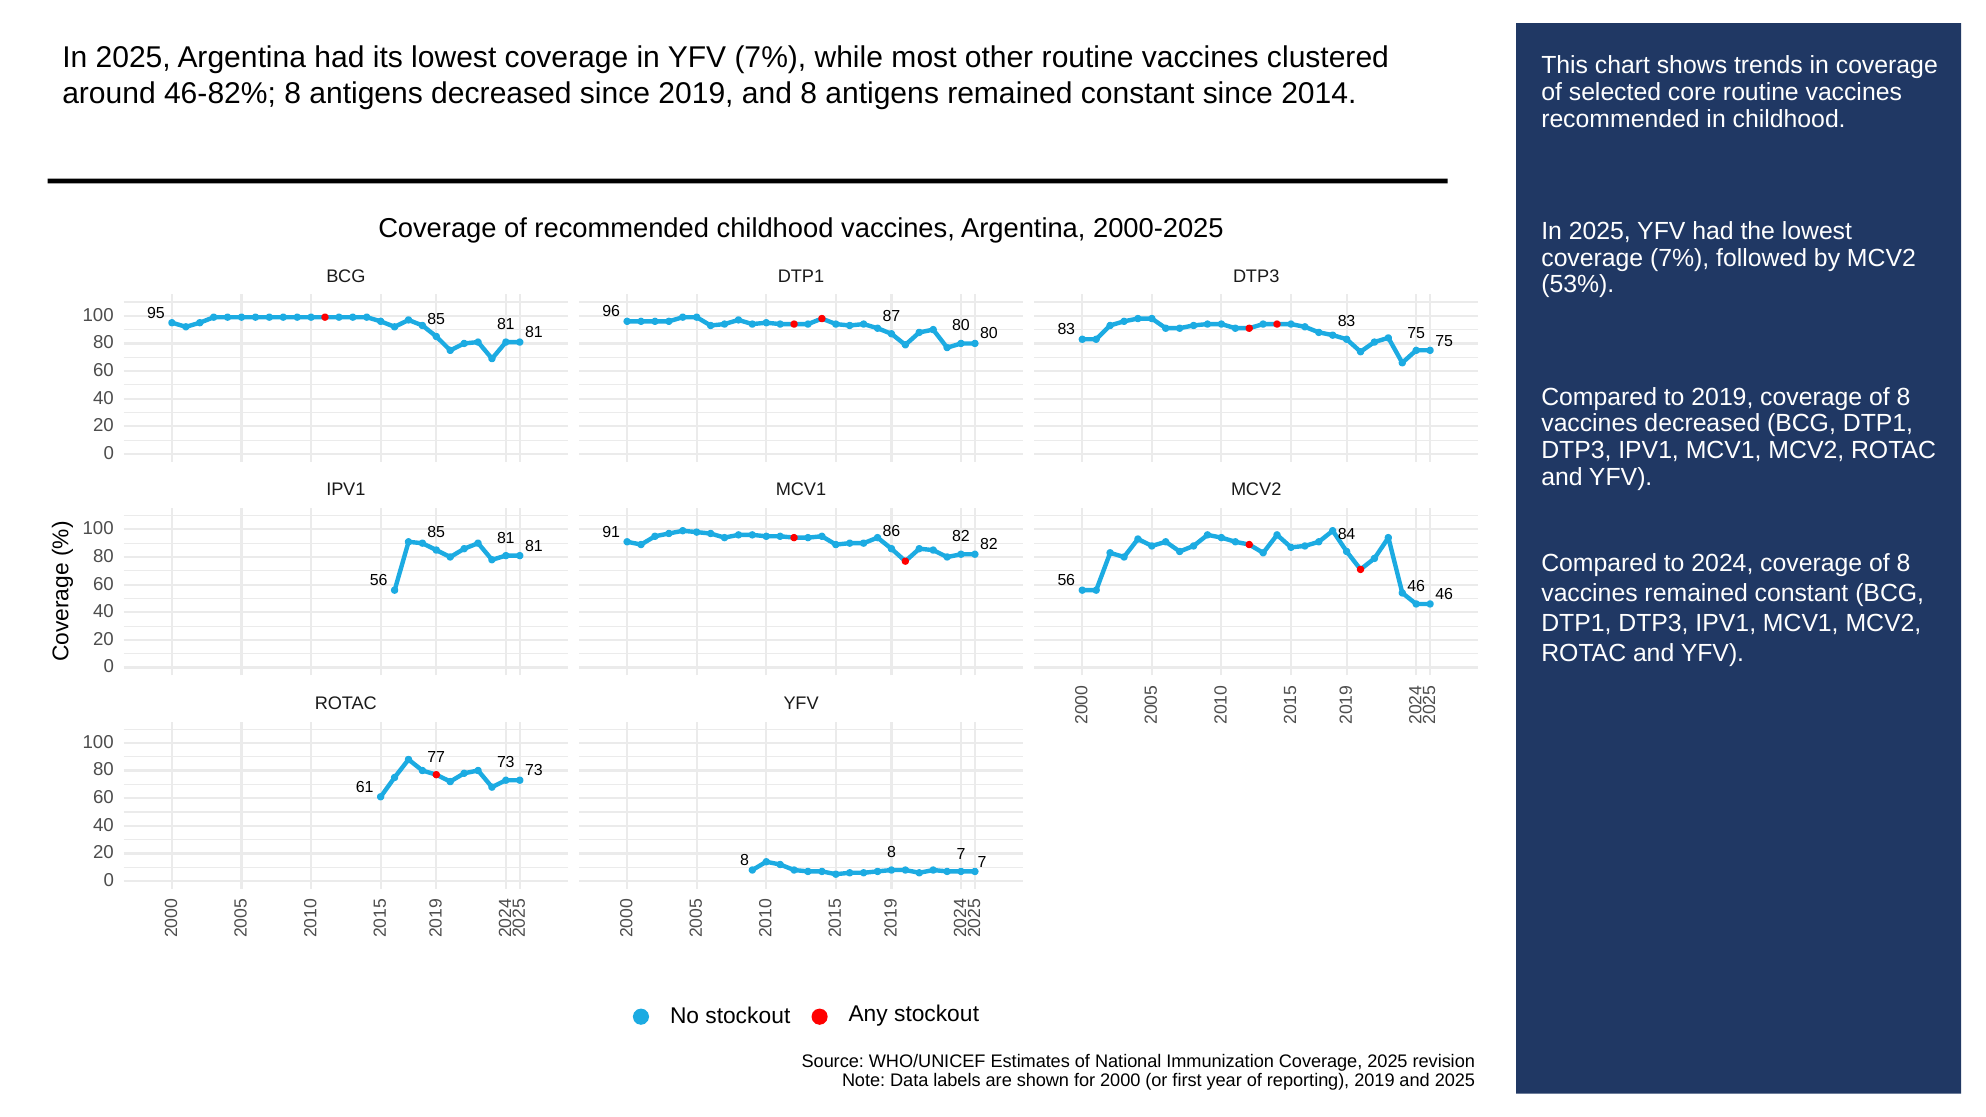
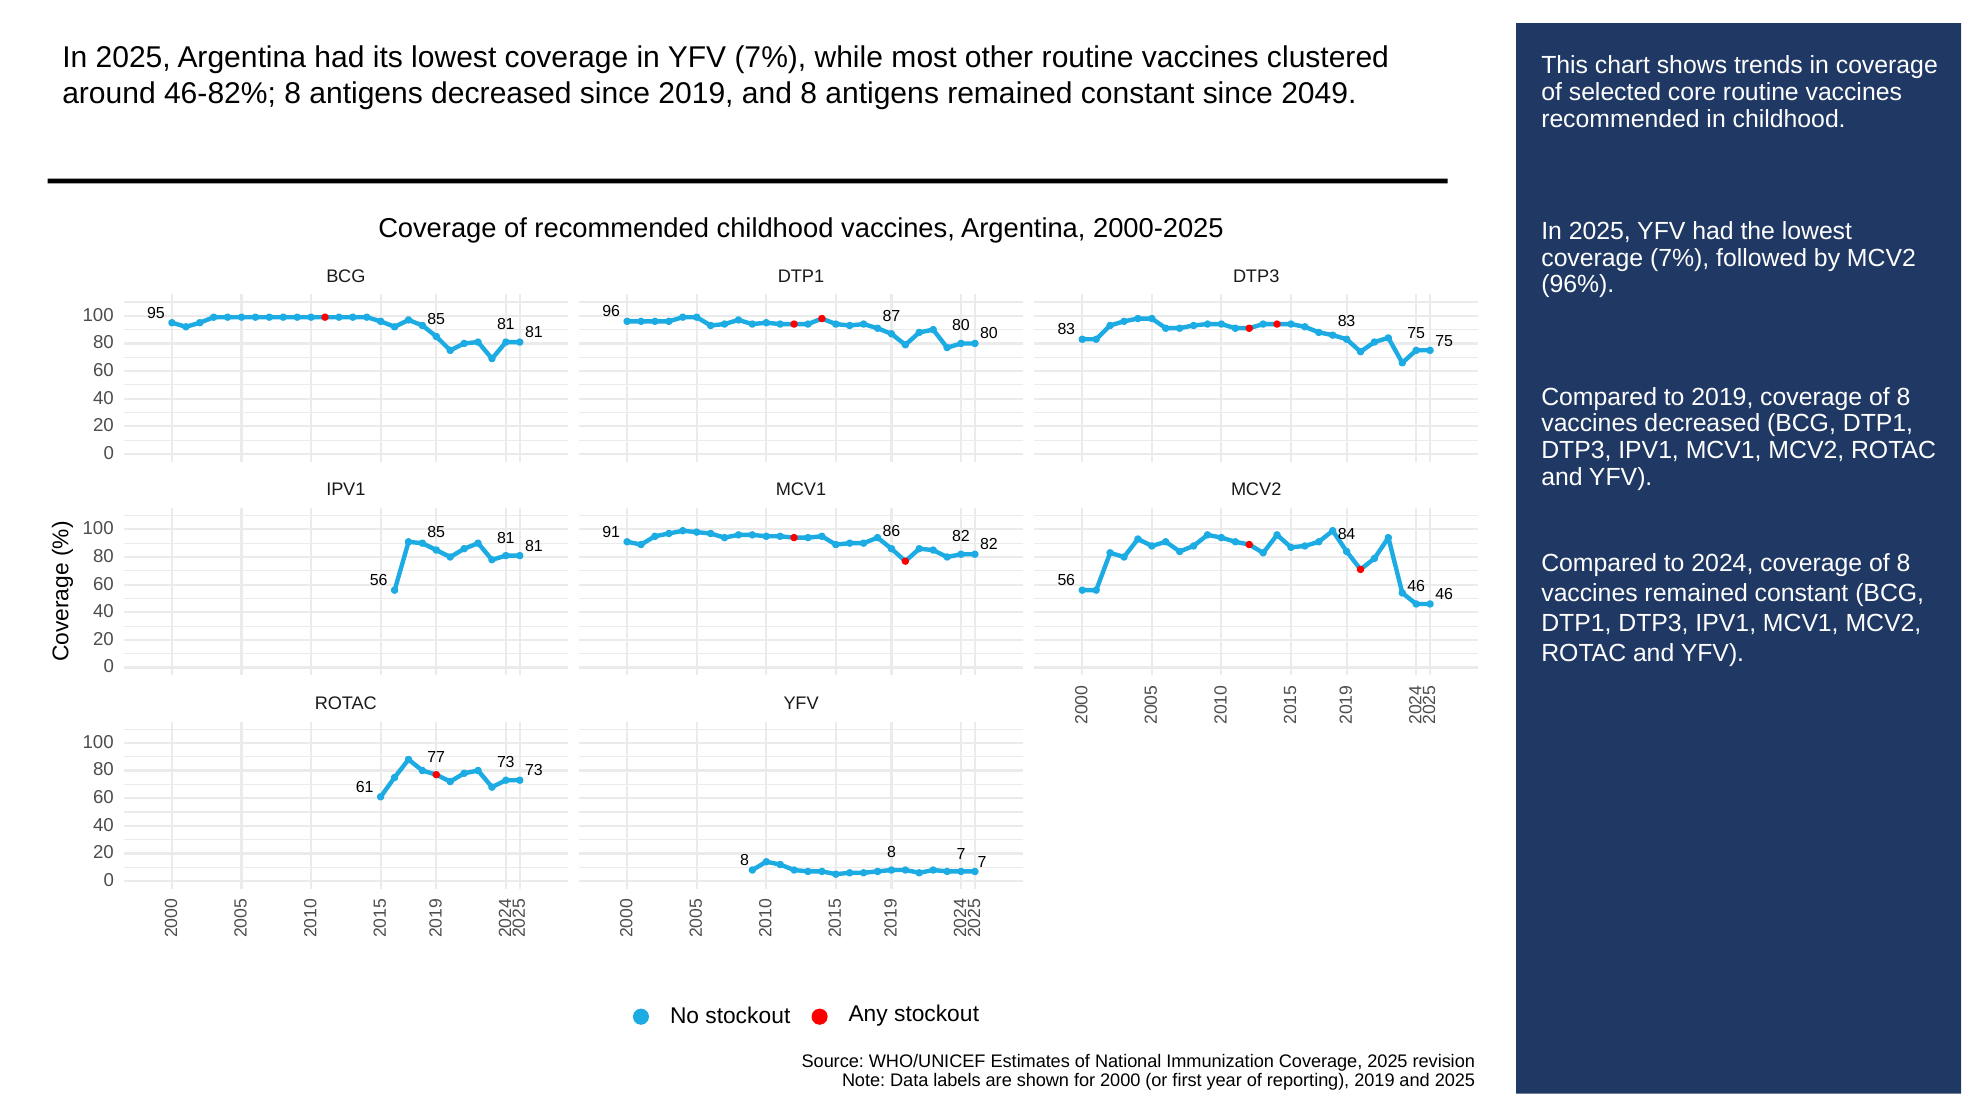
2014: 2014 -> 2049
53%: 53% -> 96%
